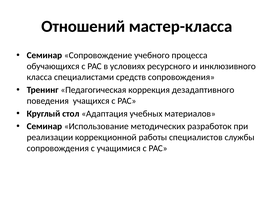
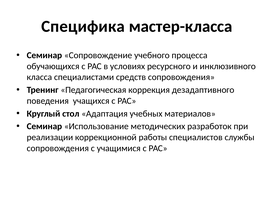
Отношений: Отношений -> Специфика
